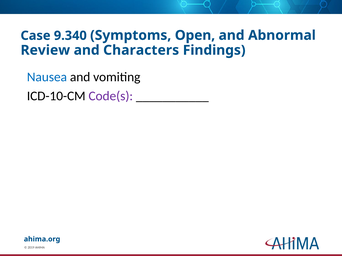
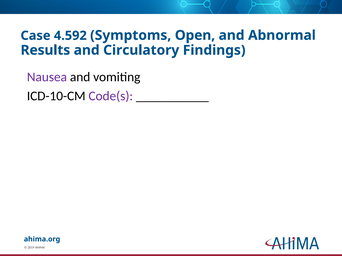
9.340: 9.340 -> 4.592
Review: Review -> Results
Characters: Characters -> Circulatory
Nausea colour: blue -> purple
